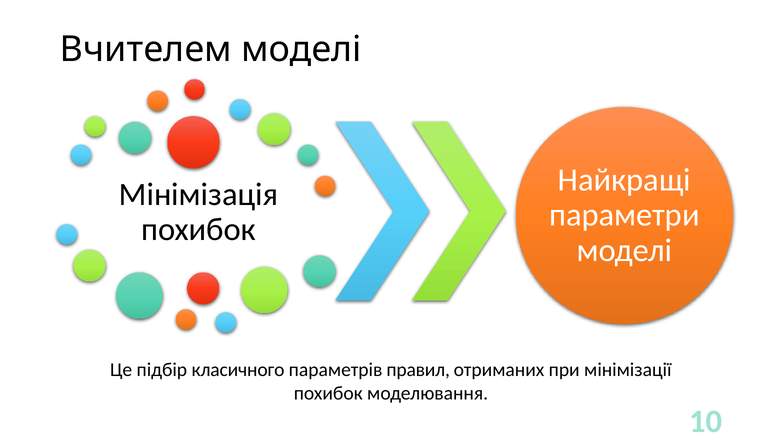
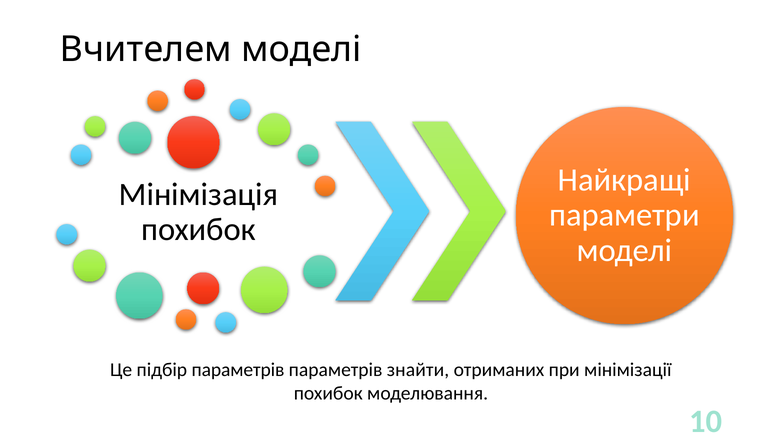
підбір класичного: класичного -> параметрів
правил: правил -> знайти
